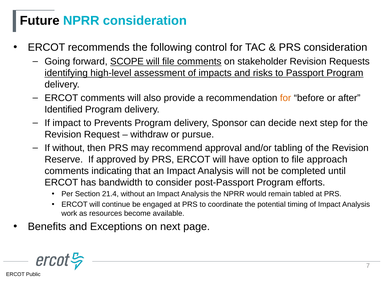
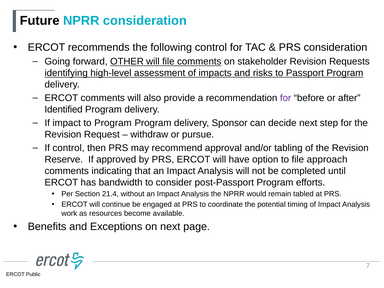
SCOPE: SCOPE -> OTHER
for at (286, 98) colour: orange -> purple
to Prevents: Prevents -> Program
If without: without -> control
